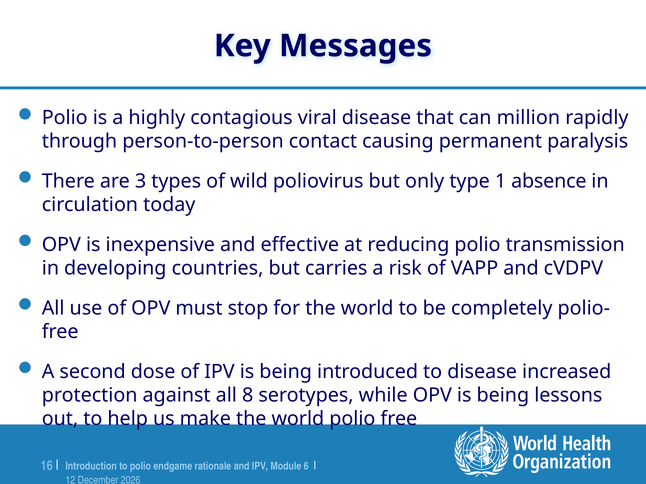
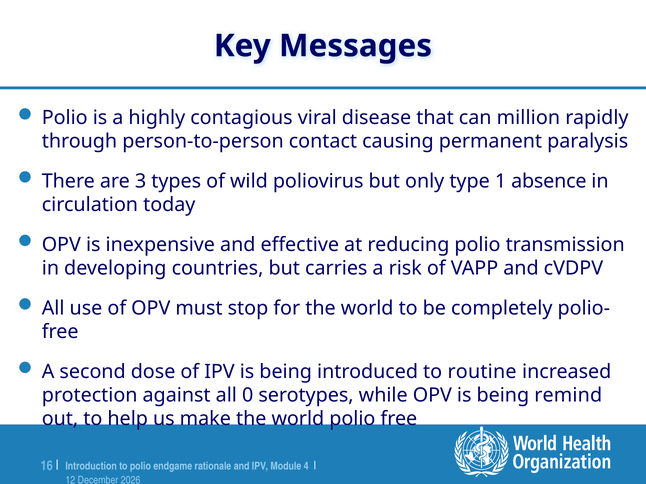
to disease: disease -> routine
8: 8 -> 0
lessons: lessons -> remind
6: 6 -> 4
